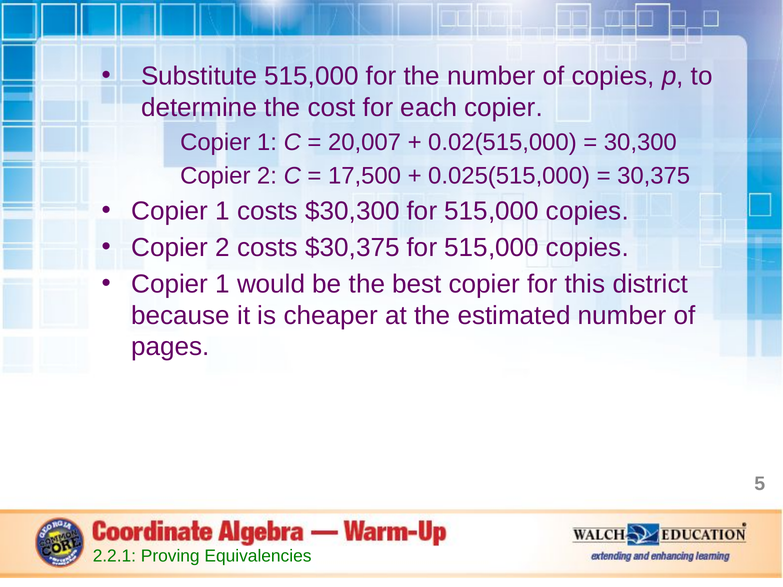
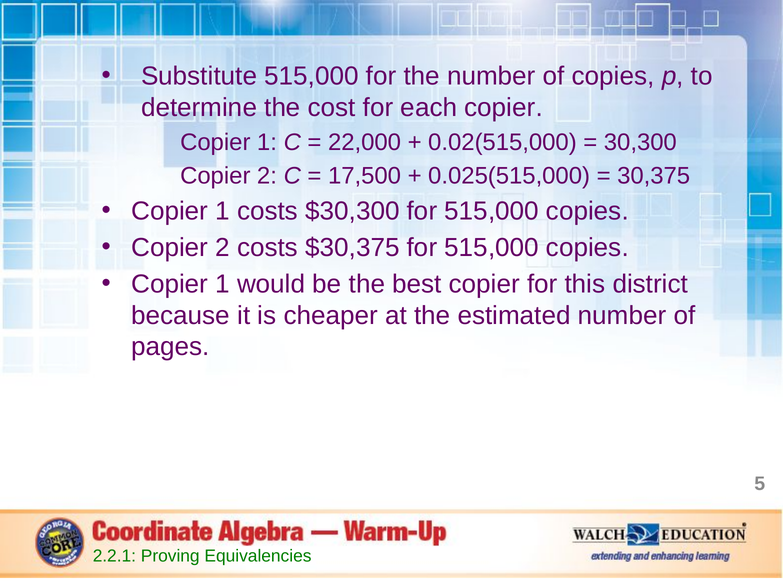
20,007: 20,007 -> 22,000
